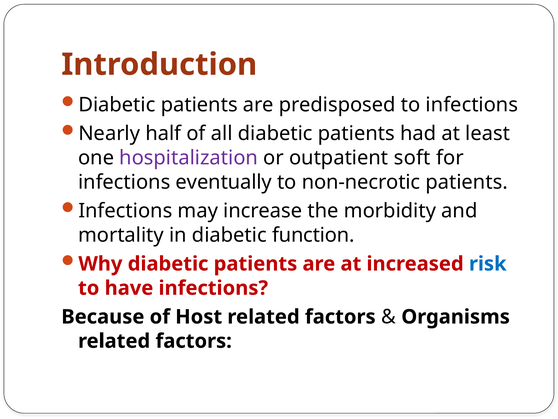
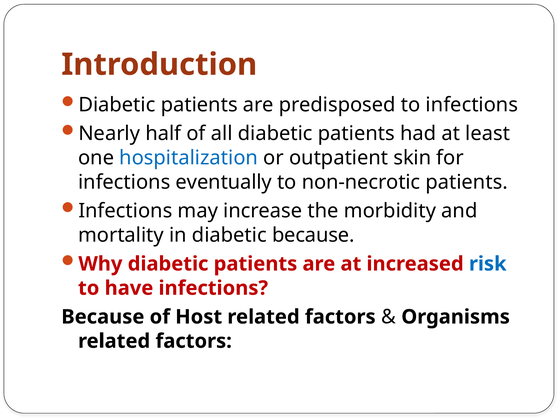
hospitalization colour: purple -> blue
soft: soft -> skin
diabetic function: function -> because
